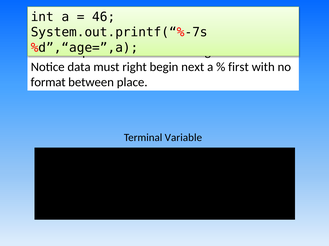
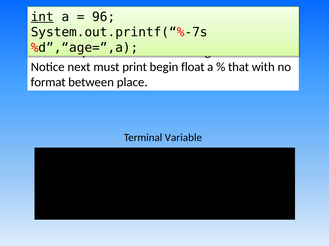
int underline: none -> present
46: 46 -> 96
data: data -> next
right: right -> print
next: next -> float
first: first -> that
